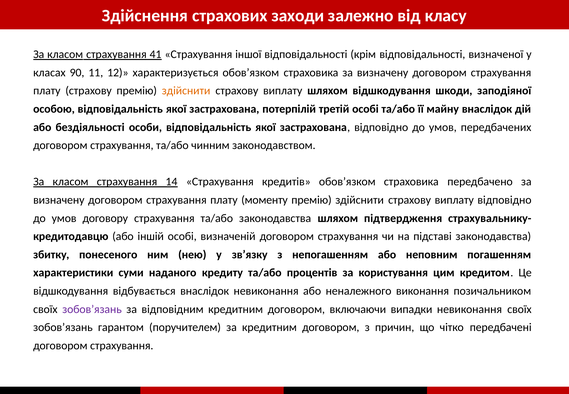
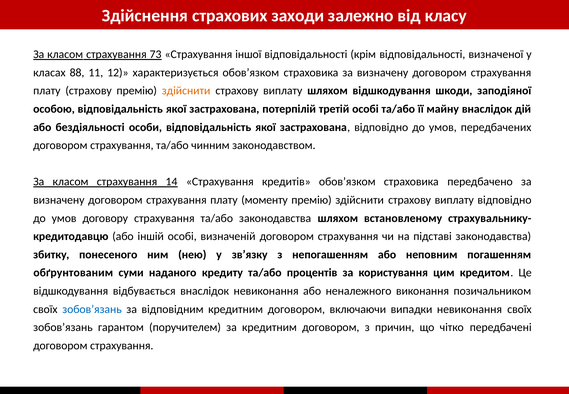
41: 41 -> 73
90: 90 -> 88
підтвердження: підтвердження -> встановленому
характеристики: характеристики -> обґрунтованим
зобов’язань at (92, 309) colour: purple -> blue
